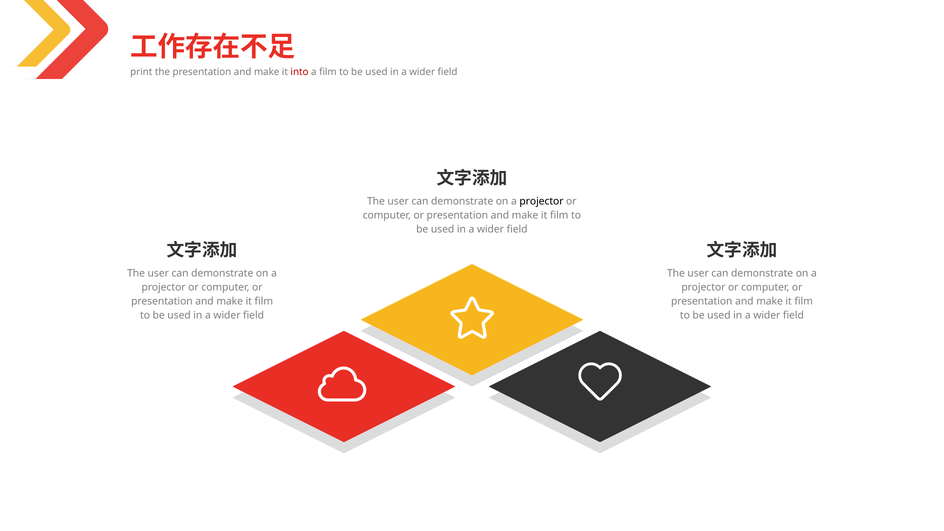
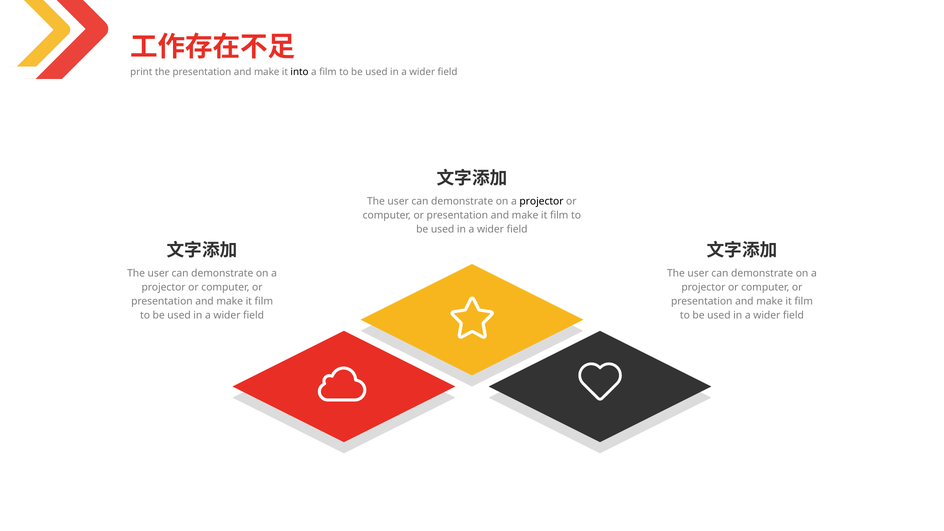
into colour: red -> black
